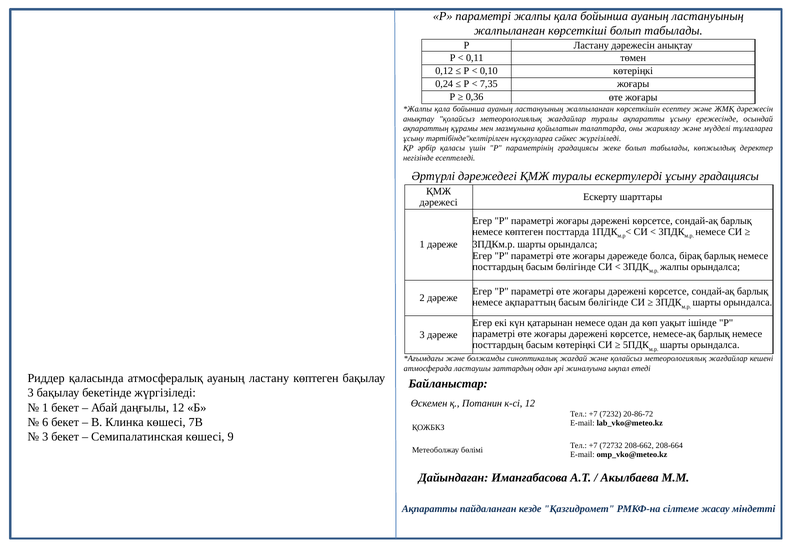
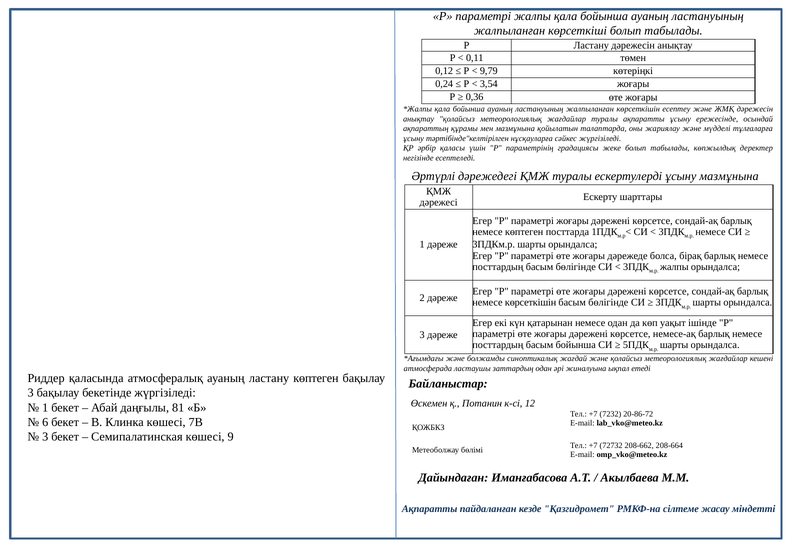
0,10: 0,10 -> 9,79
7,35: 7,35 -> 3,54
ұсыну градациясы: градациясы -> мазмұнына
немесе ақпараттың: ақпараттың -> көрсеткішін
басым көтеріңкі: көтеріңкі -> бойынша
даңғылы 12: 12 -> 81
